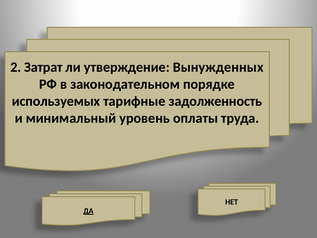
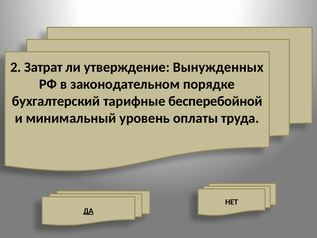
используемых: используемых -> бухгалтерский
задолженность: задолженность -> бесперебойной
